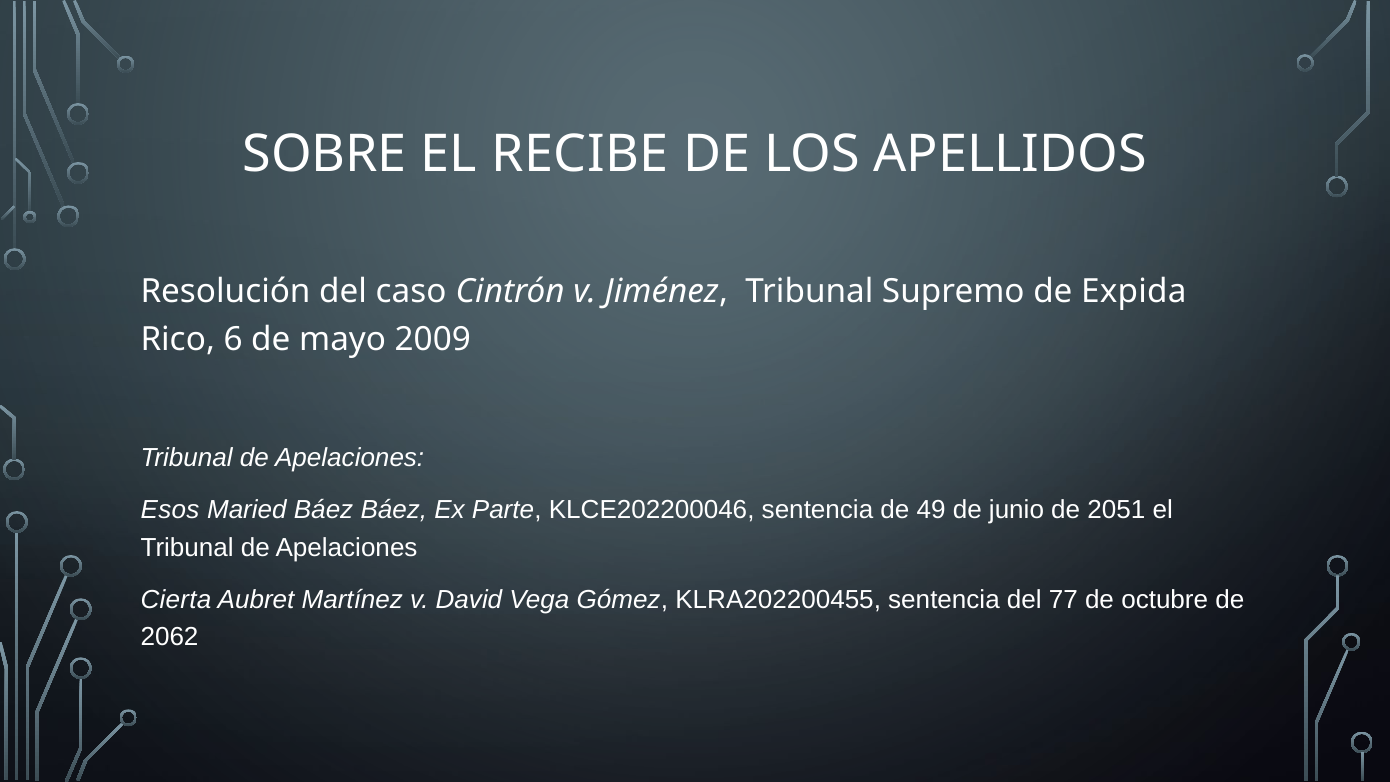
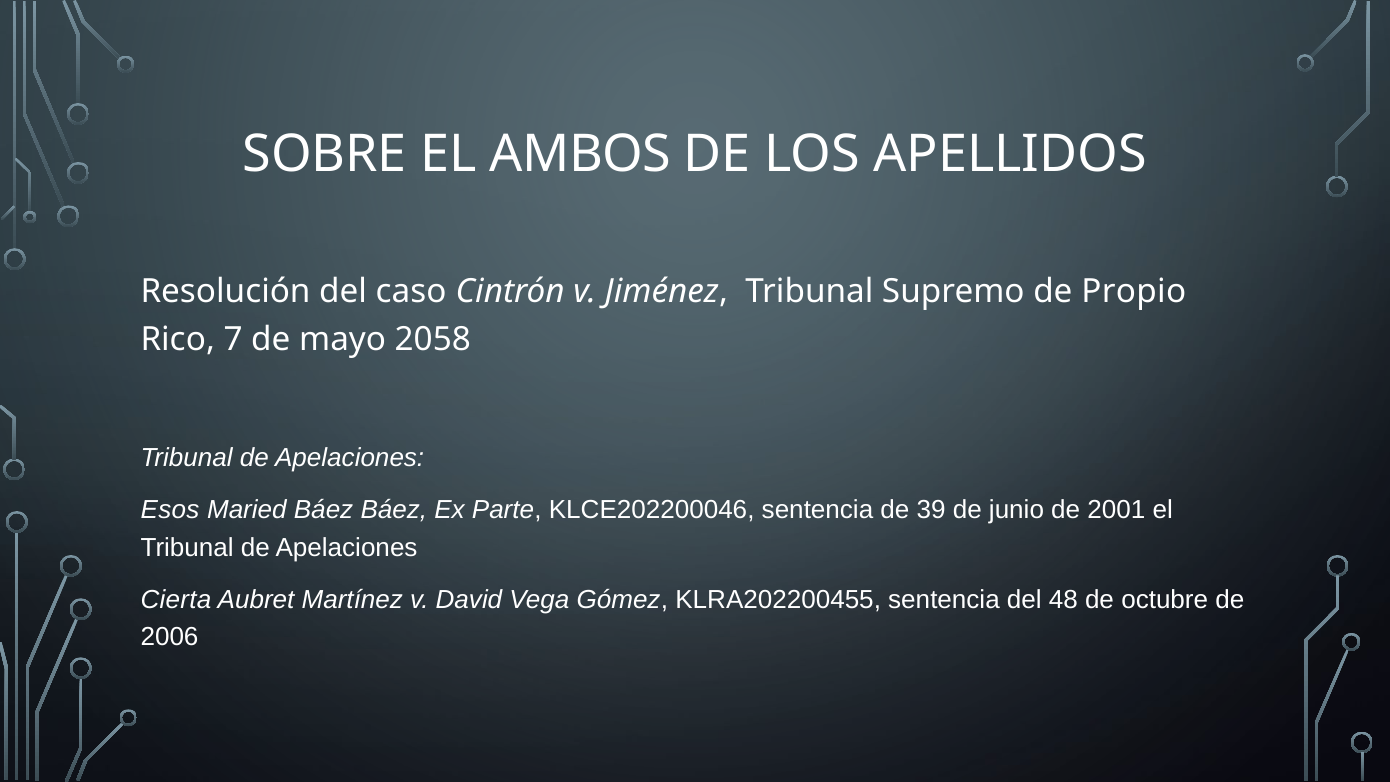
RECIBE: RECIBE -> AMBOS
Expida: Expida -> Propio
6: 6 -> 7
2009: 2009 -> 2058
49: 49 -> 39
2051: 2051 -> 2001
77: 77 -> 48
2062: 2062 -> 2006
